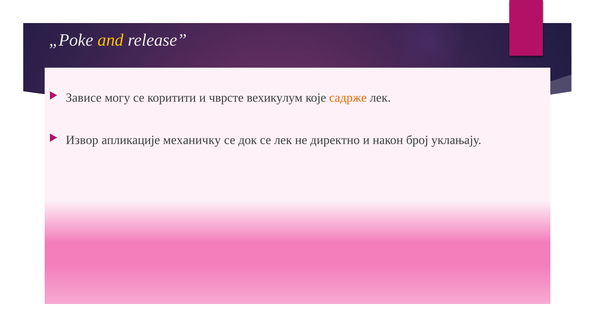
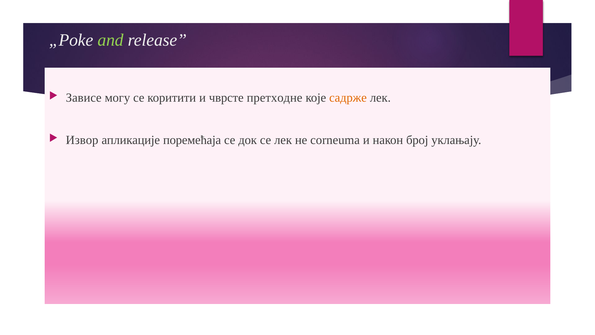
and colour: yellow -> light green
вехикулум: вехикулум -> претходне
механичку: механичку -> поремећаја
директно: директно -> сorneumа
